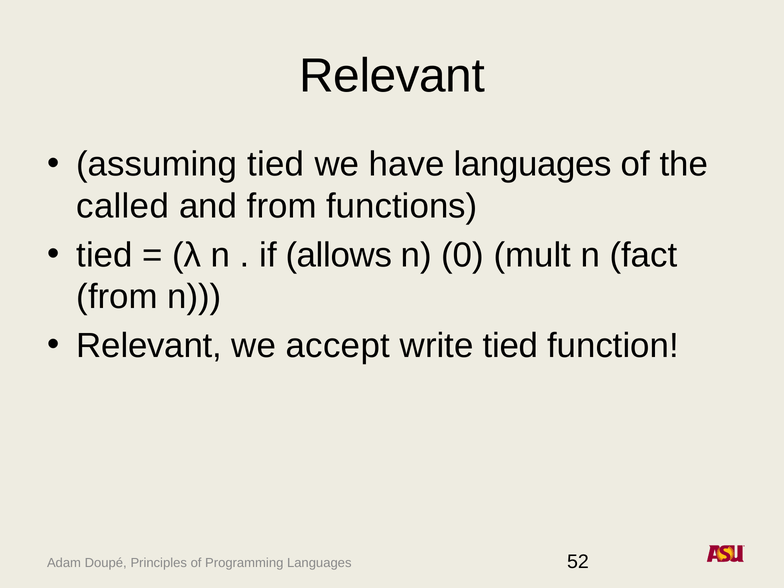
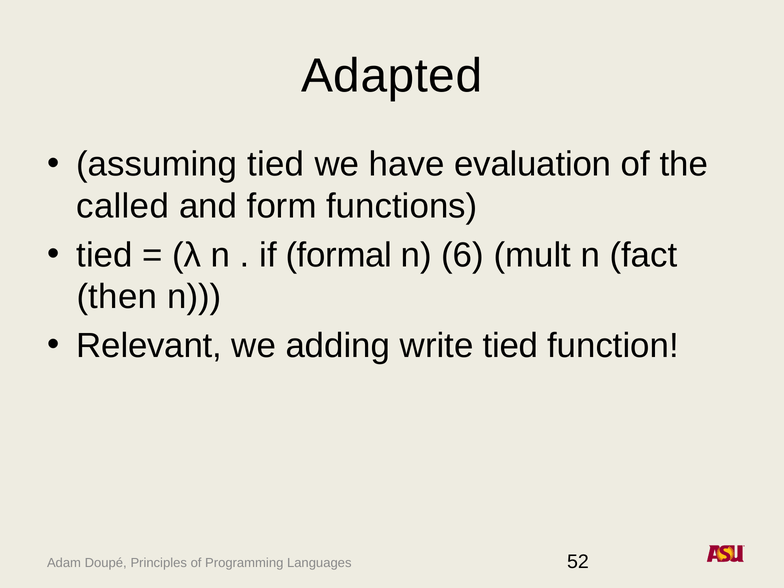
Relevant at (392, 76): Relevant -> Adapted
have languages: languages -> evaluation
and from: from -> form
allows: allows -> formal
0: 0 -> 6
from at (117, 297): from -> then
accept: accept -> adding
